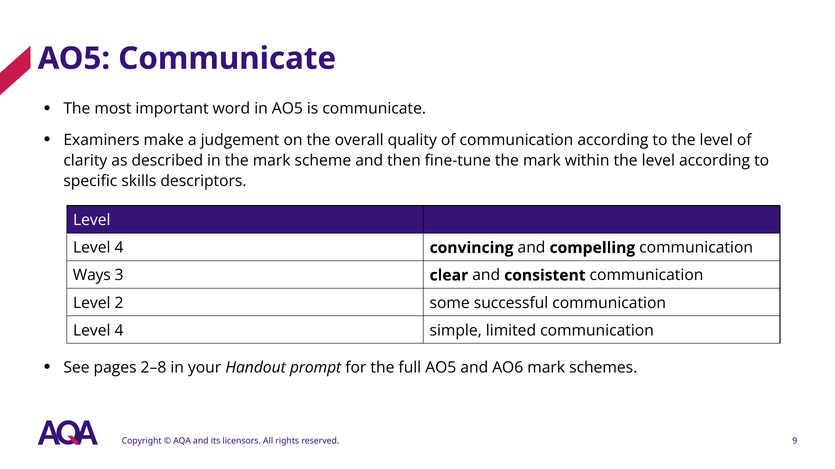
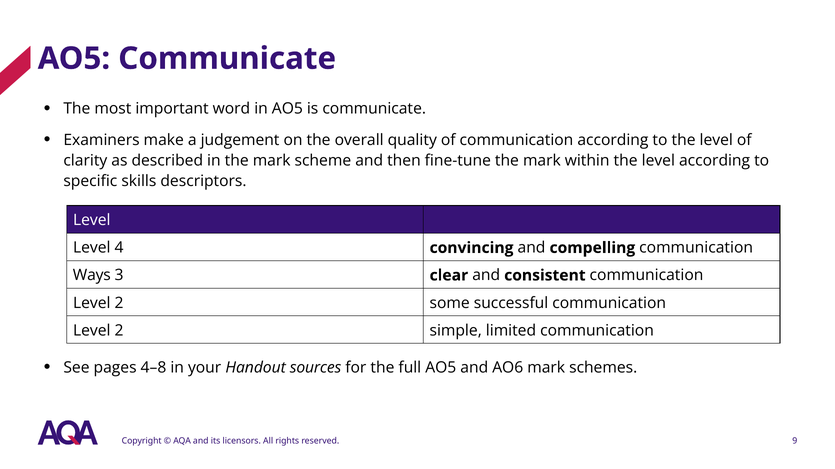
4 at (119, 331): 4 -> 2
2–8: 2–8 -> 4–8
prompt: prompt -> sources
